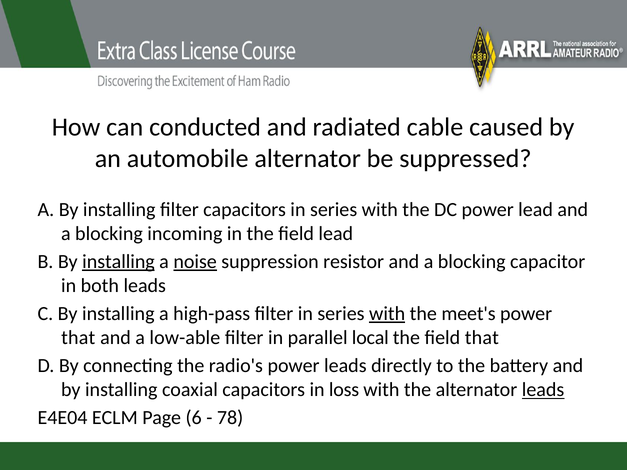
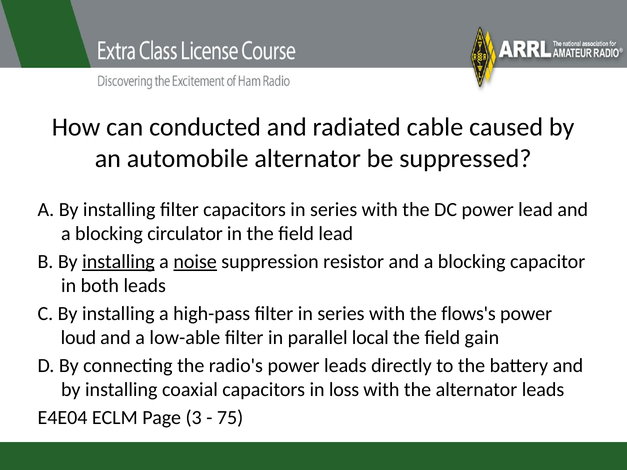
incoming: incoming -> circulator
with at (387, 314) underline: present -> none
meet's: meet's -> flows's
that at (78, 338): that -> loud
field that: that -> gain
leads at (543, 390) underline: present -> none
6: 6 -> 3
78: 78 -> 75
